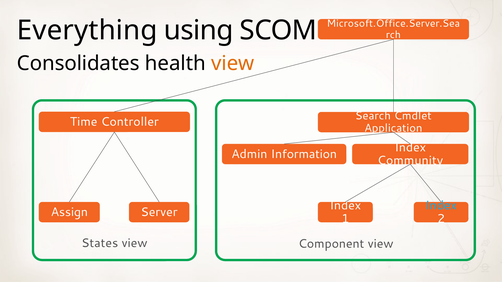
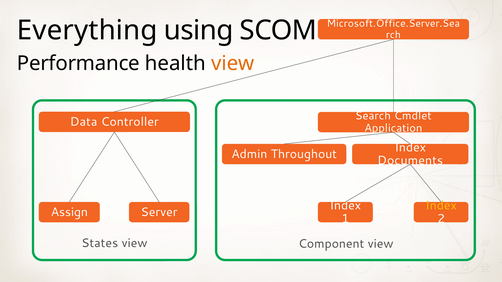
Consolidates: Consolidates -> Performance
Time: Time -> Data
Information: Information -> Throughout
Community: Community -> Documents
Index at (441, 206) colour: light blue -> yellow
